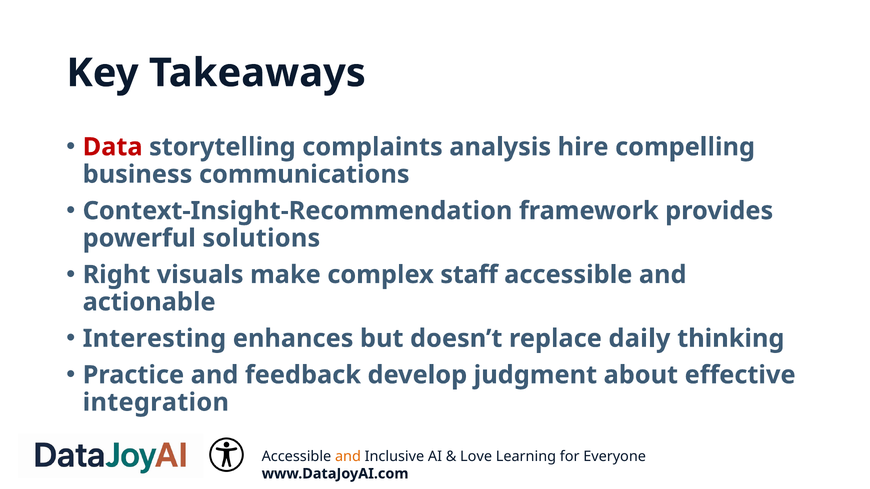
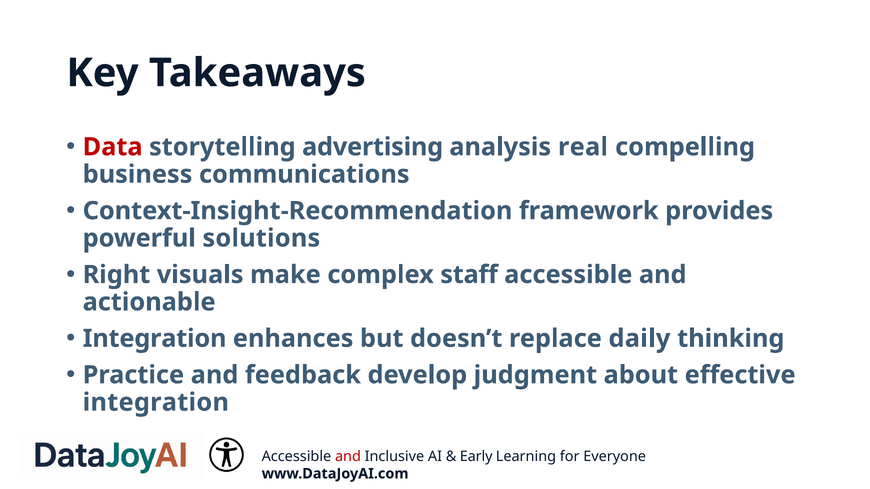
complaints: complaints -> advertising
hire: hire -> real
Interesting at (154, 339): Interesting -> Integration
and at (348, 457) colour: orange -> red
Love: Love -> Early
